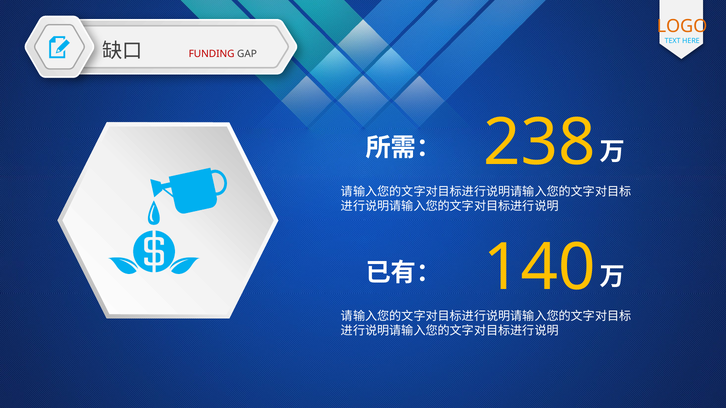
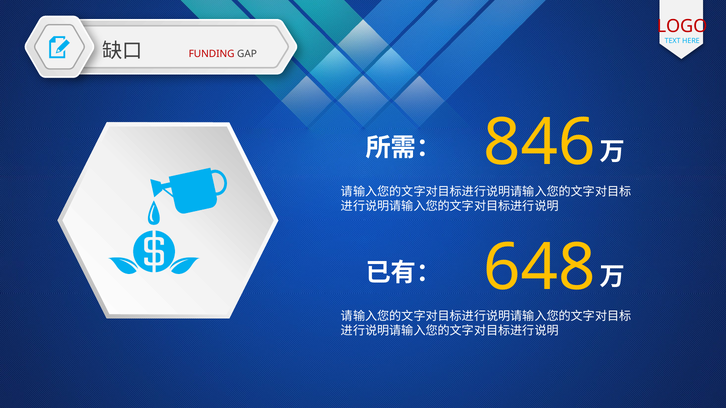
LOGO colour: orange -> red
238: 238 -> 846
140: 140 -> 648
